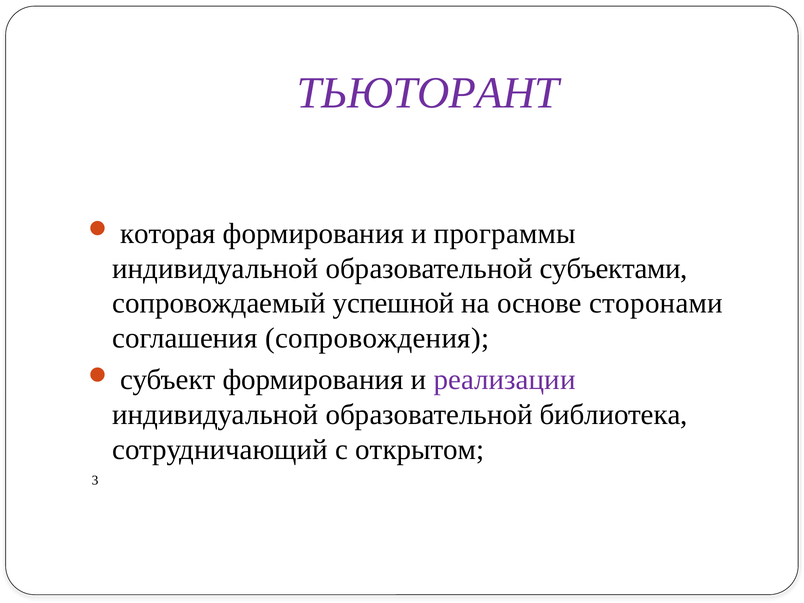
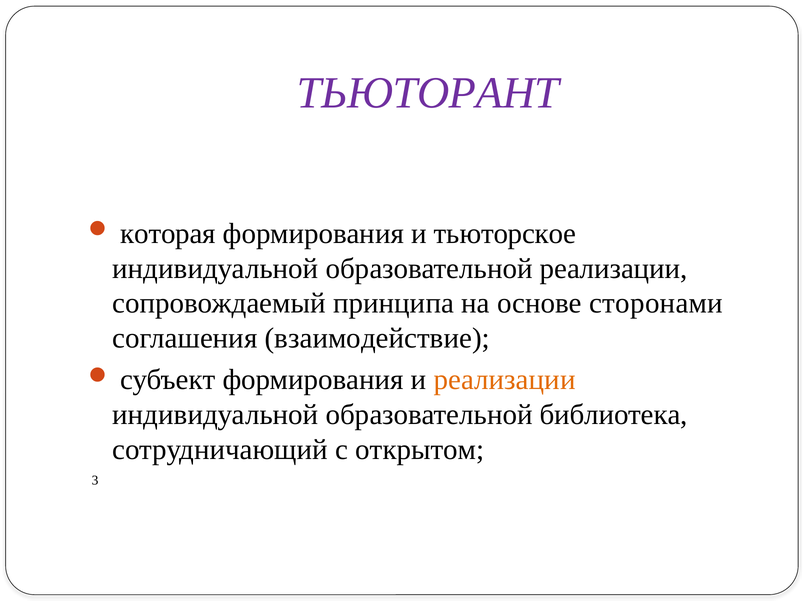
программы: программы -> тьюторское
образовательной субъектами: субъектами -> реализации
успешной: успешной -> принципа
сопровождения: сопровождения -> взаимодействие
реализации at (505, 380) colour: purple -> orange
